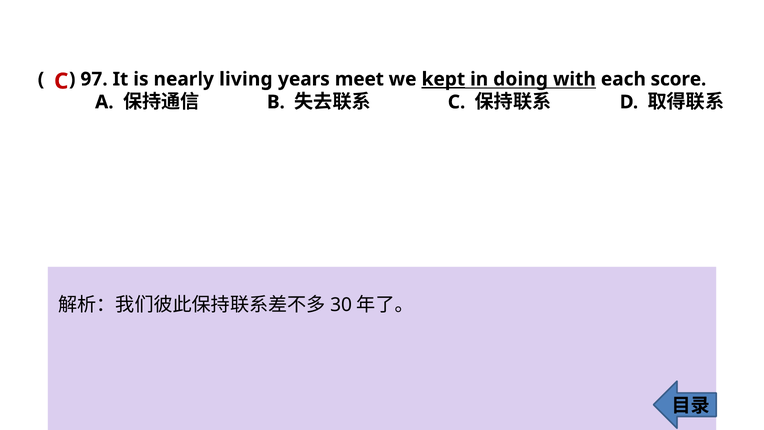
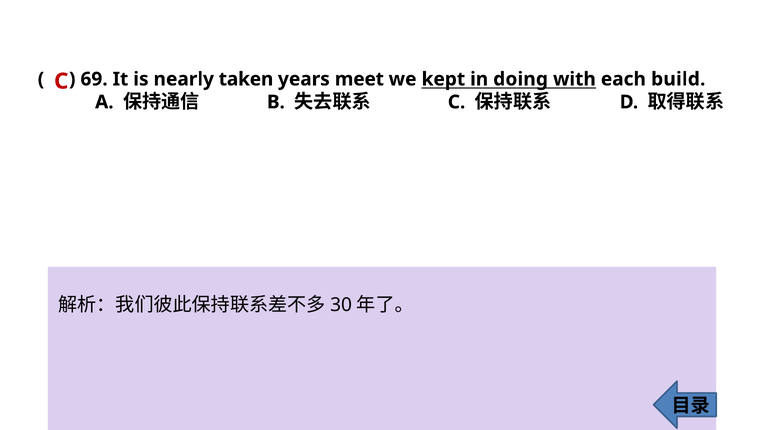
97: 97 -> 69
living: living -> taken
kept underline: present -> none
score: score -> build
